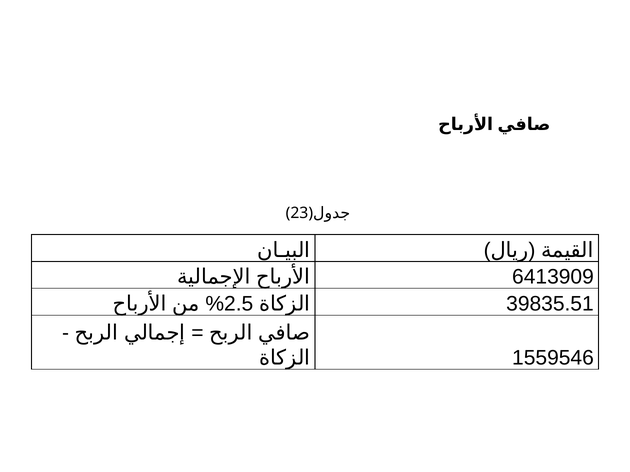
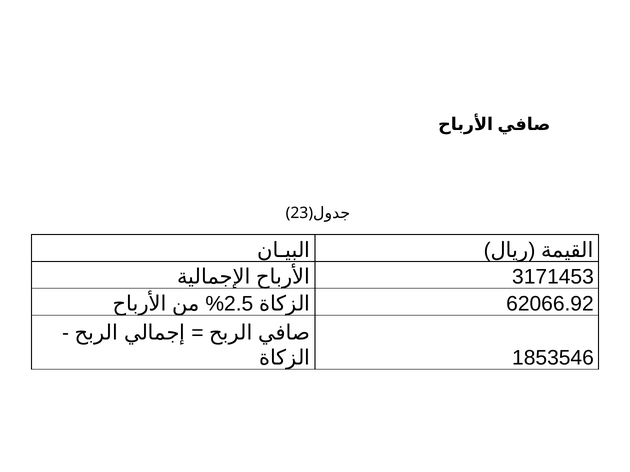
6413909: 6413909 -> 3171453
39835.51: 39835.51 -> 62066.92
1559546: 1559546 -> 1853546
